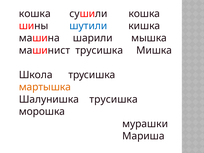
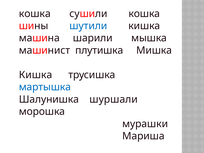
машинист трусишка: трусишка -> плутишка
Школа at (36, 75): Школа -> Кишка
мартышка colour: orange -> blue
Шалунишка трусишка: трусишка -> шуршали
